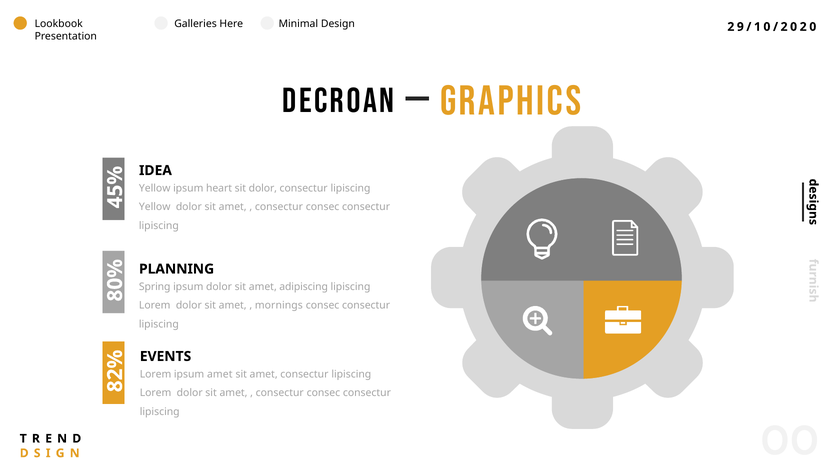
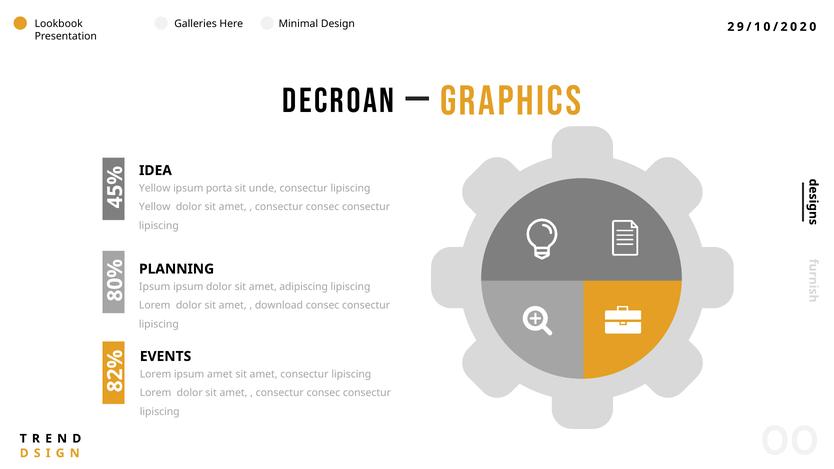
heart: heart -> porta
sit dolor: dolor -> unde
Spring at (155, 287): Spring -> Ipsum
mornings: mornings -> download
